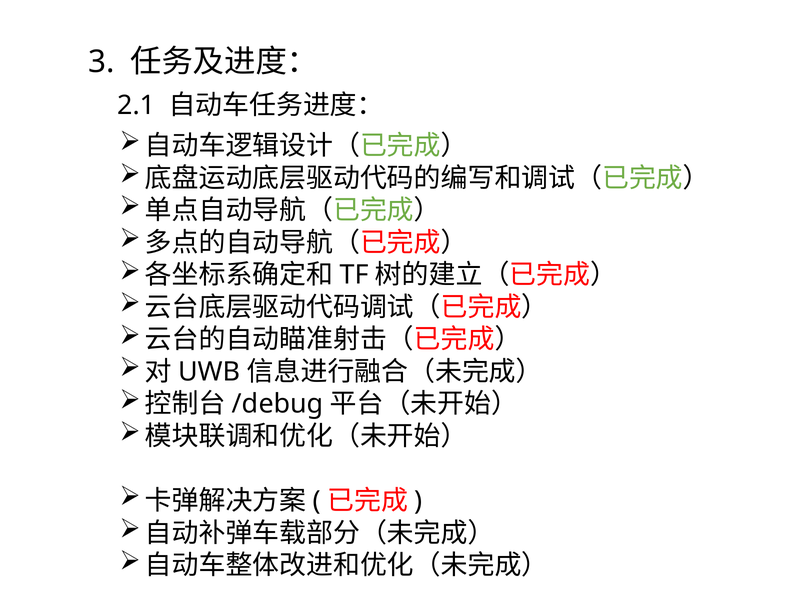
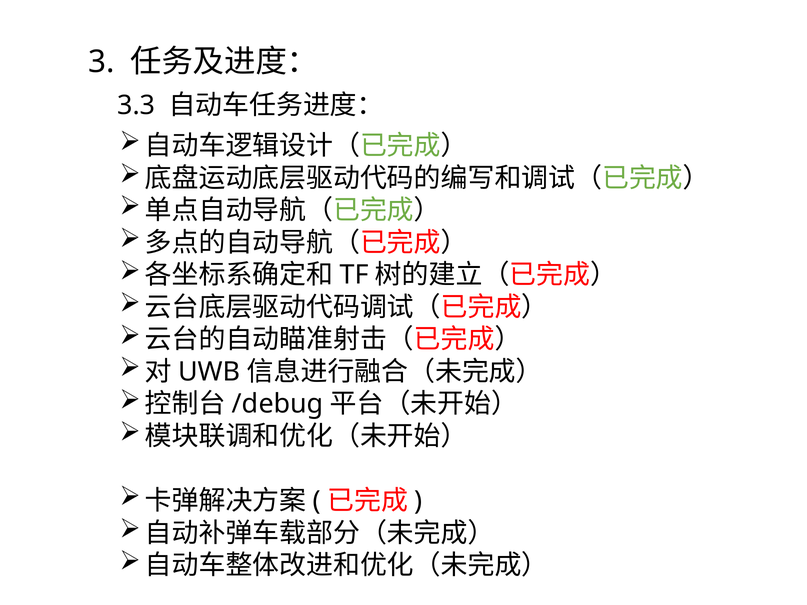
2.1: 2.1 -> 3.3
